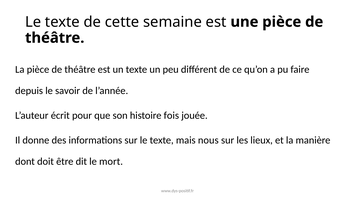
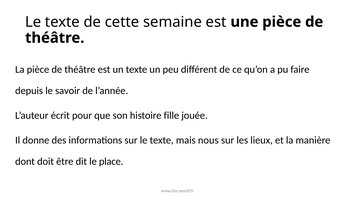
fois: fois -> fille
mort: mort -> place
